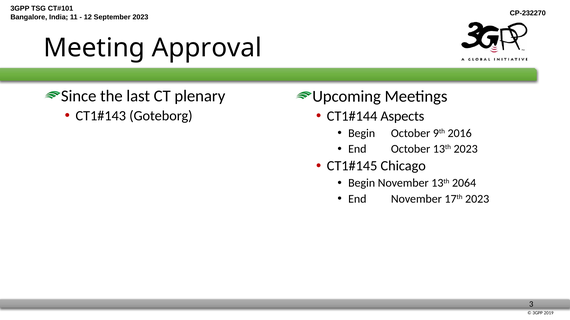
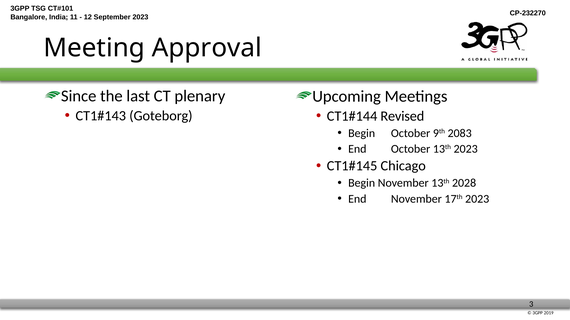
Aspects: Aspects -> Revised
2016: 2016 -> 2083
2064: 2064 -> 2028
